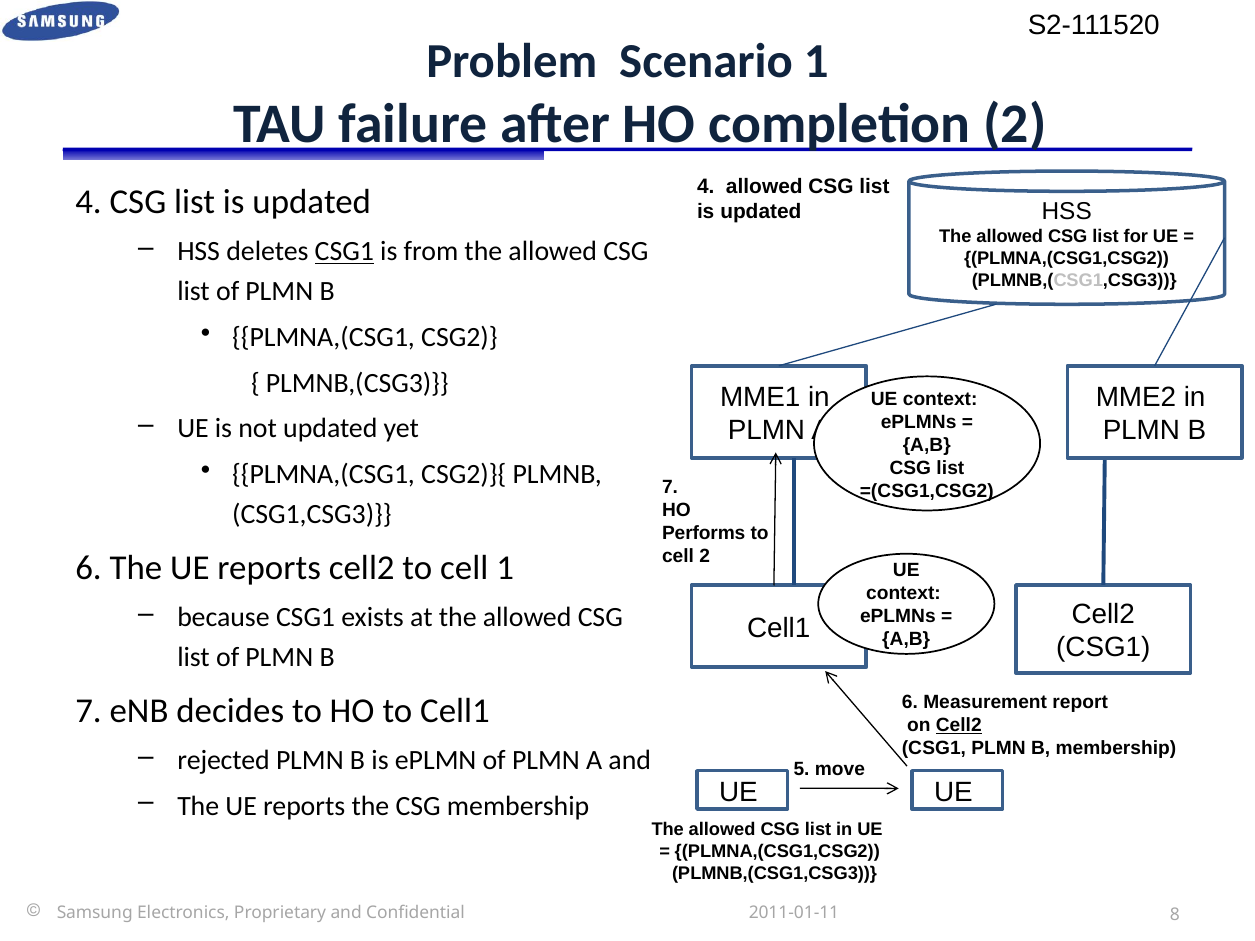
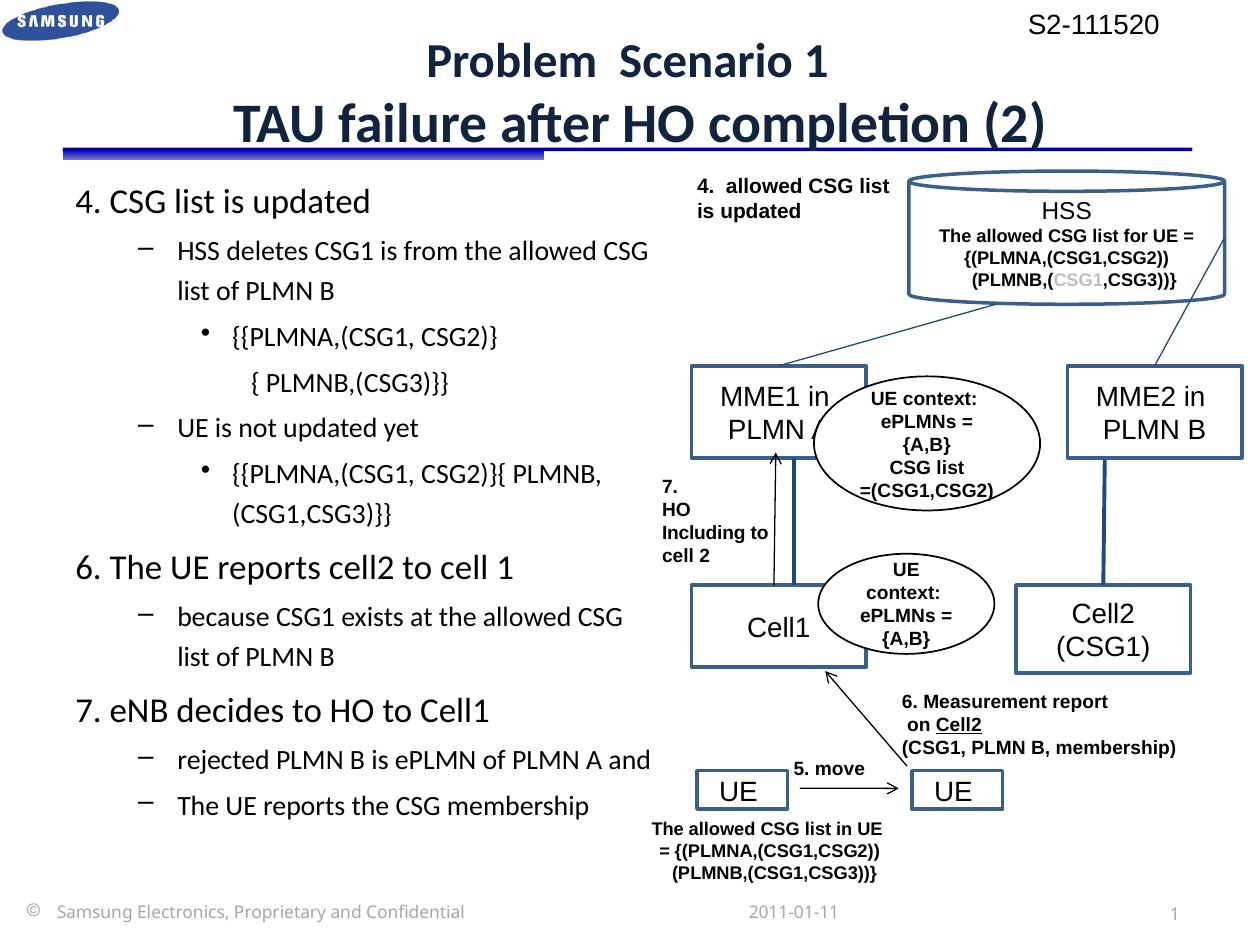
CSG1 at (344, 252) underline: present -> none
Performs: Performs -> Including
2011-01-11 8: 8 -> 1
